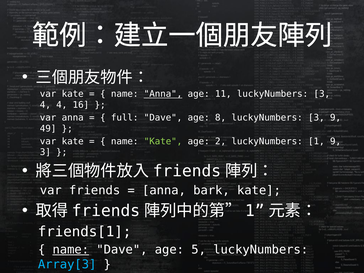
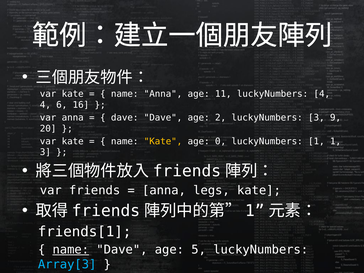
Anna at (163, 94) underline: present -> none
11 luckyNumbers 3: 3 -> 4
4 4: 4 -> 6
full at (125, 118): full -> dave
8: 8 -> 2
49: 49 -> 20
Kate at (163, 141) colour: light green -> yellow
2: 2 -> 0
1 9: 9 -> 1
bark: bark -> legs
